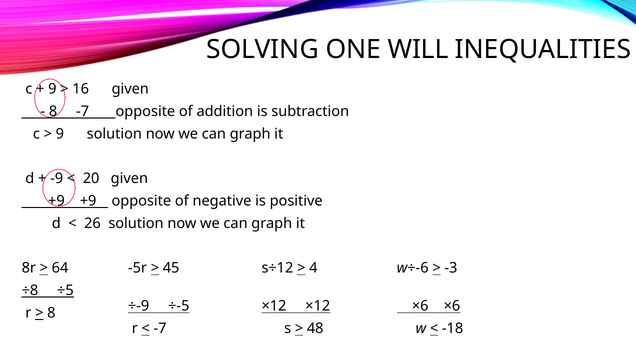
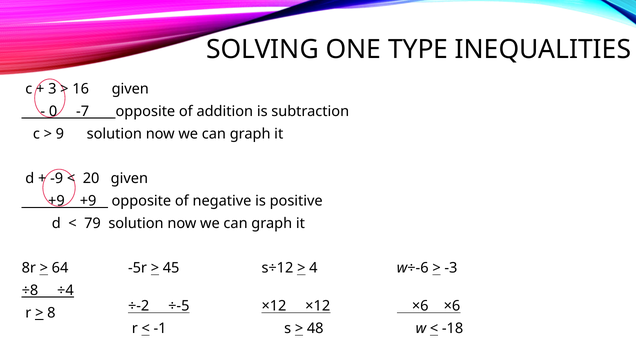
WILL: WILL -> TYPE
9 at (52, 89): 9 -> 3
8 at (53, 111): 8 -> 0
26: 26 -> 79
÷5: ÷5 -> ÷4
÷-9: ÷-9 -> ÷-2
-7 at (160, 328): -7 -> -1
